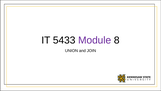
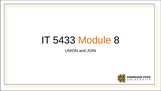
Module colour: purple -> orange
